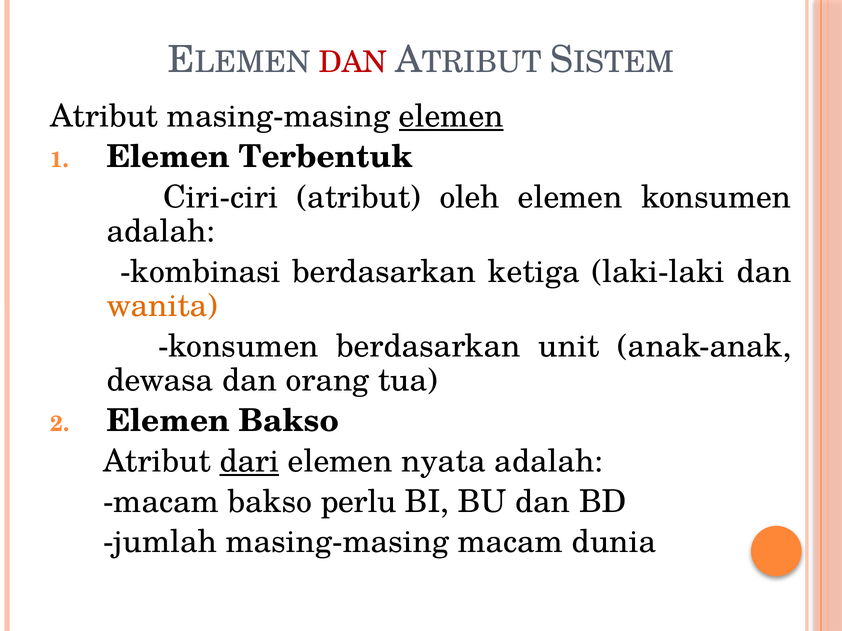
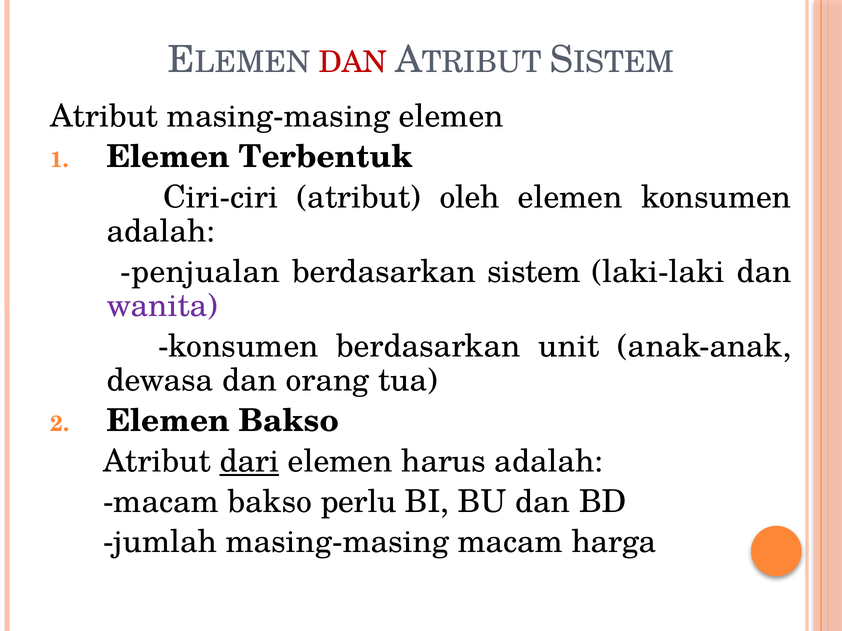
elemen at (451, 117) underline: present -> none
kombinasi: kombinasi -> penjualan
ketiga: ketiga -> sistem
wanita colour: orange -> purple
nyata: nyata -> harus
dunia: dunia -> harga
